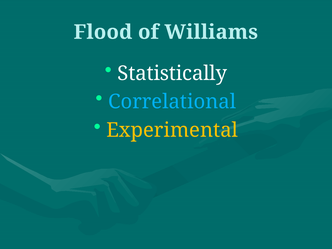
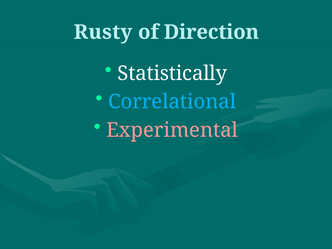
Flood: Flood -> Rusty
Williams: Williams -> Direction
Experimental colour: yellow -> pink
